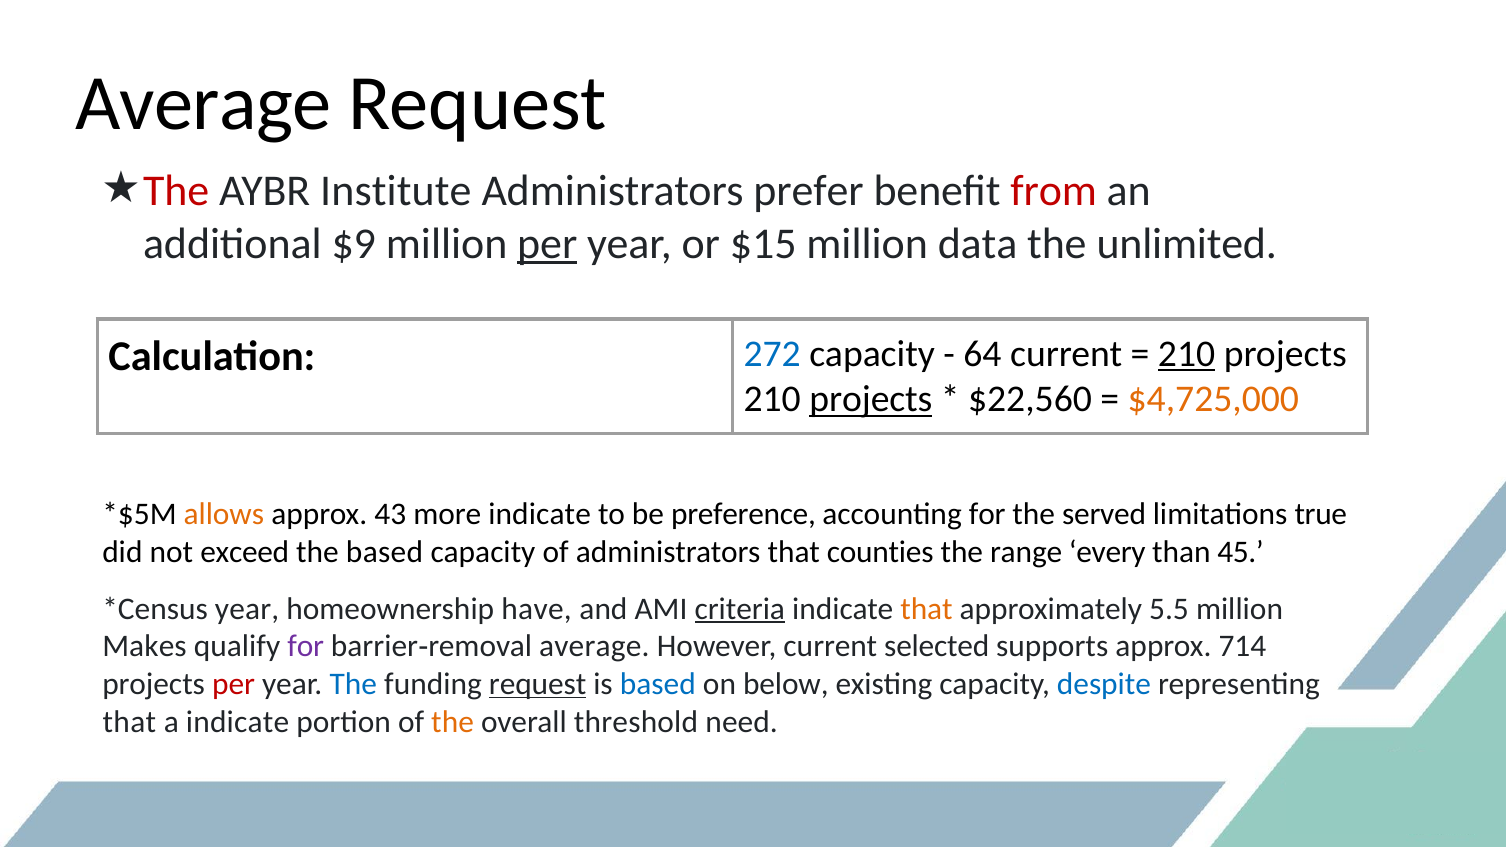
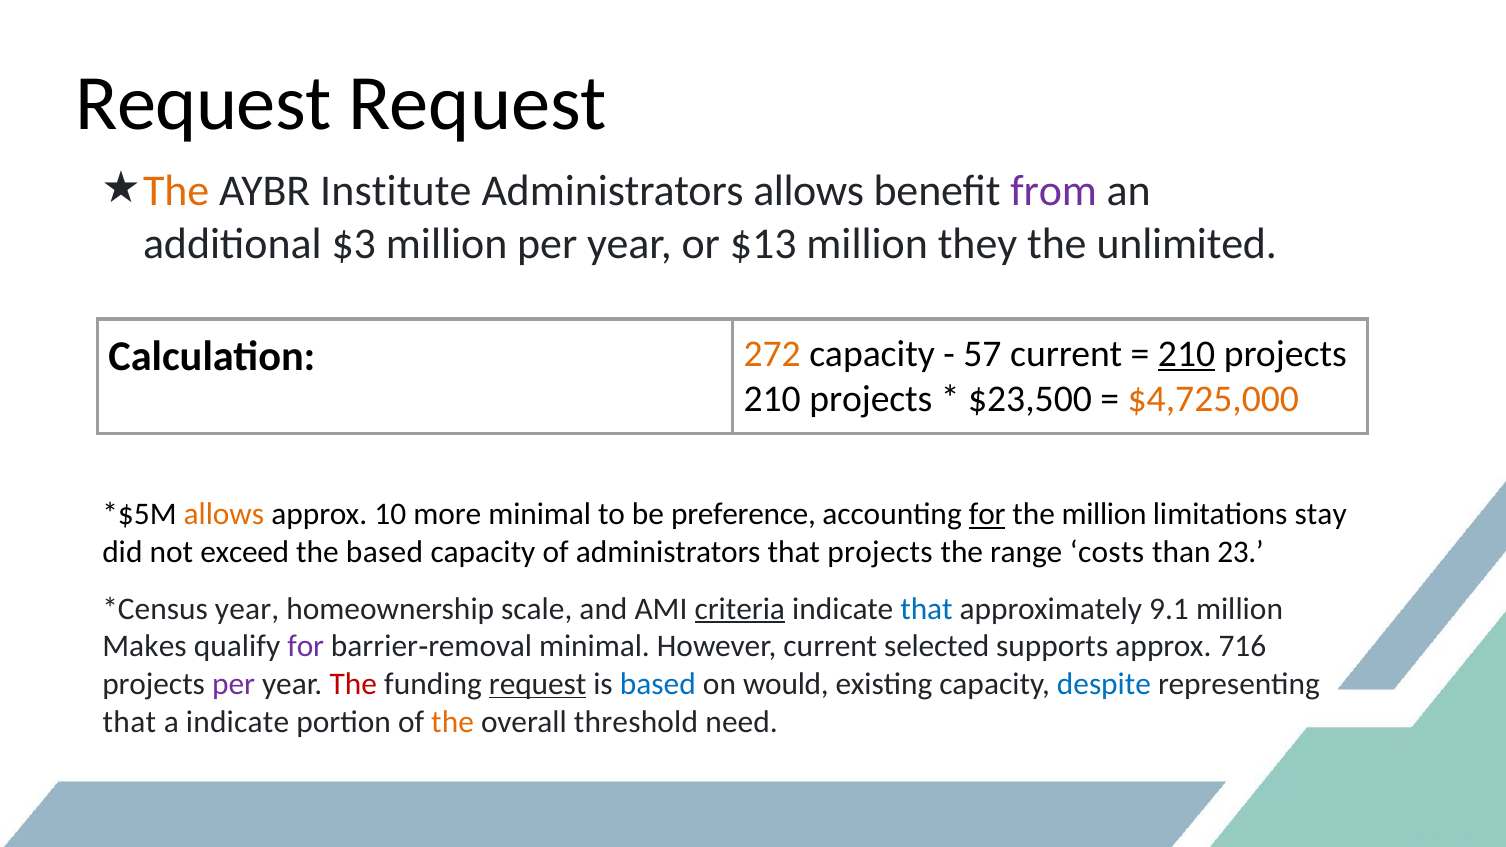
Average at (203, 103): Average -> Request
The at (176, 191) colour: red -> orange
Administrators prefer: prefer -> allows
from colour: red -> purple
$9: $9 -> $3
per at (547, 244) underline: present -> none
$15: $15 -> $13
data: data -> they
272 colour: blue -> orange
64: 64 -> 57
projects at (871, 400) underline: present -> none
$22,560: $22,560 -> $23,500
43: 43 -> 10
more indicate: indicate -> minimal
for at (987, 515) underline: none -> present
the served: served -> million
true: true -> stay
that counties: counties -> projects
every: every -> costs
45: 45 -> 23
have: have -> scale
that at (926, 609) colour: orange -> blue
5.5: 5.5 -> 9.1
average at (594, 646): average -> minimal
714: 714 -> 716
per at (234, 684) colour: red -> purple
The at (353, 684) colour: blue -> red
below: below -> would
